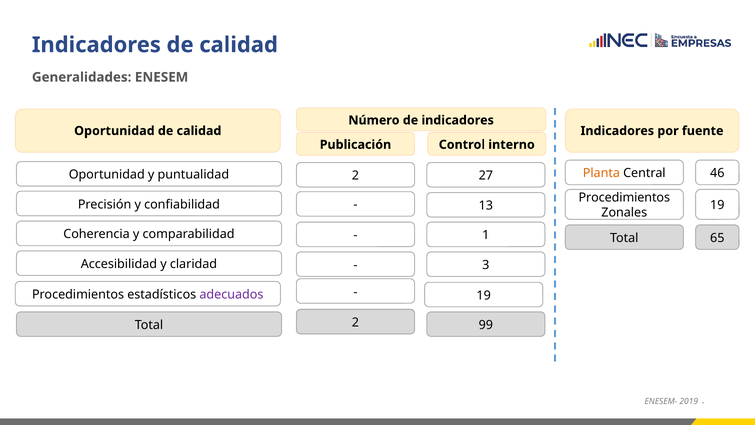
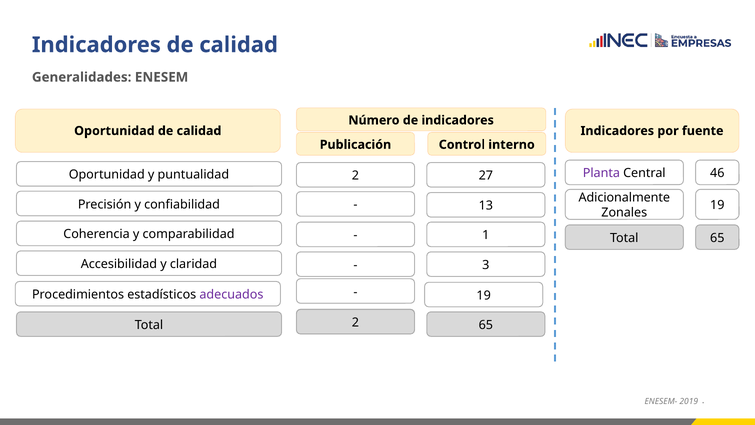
Planta colour: orange -> purple
Procedimientos at (624, 198): Procedimientos -> Adicionalmente
Total 99: 99 -> 65
